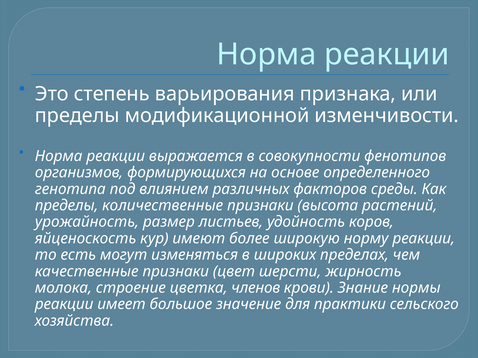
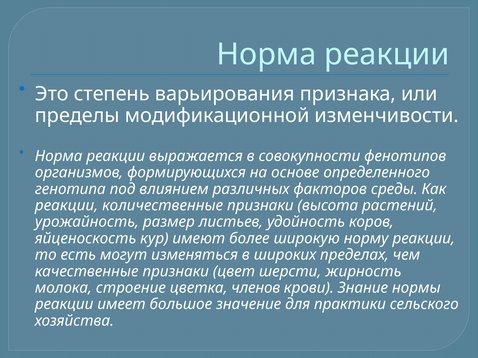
пределы at (67, 206): пределы -> реакции
